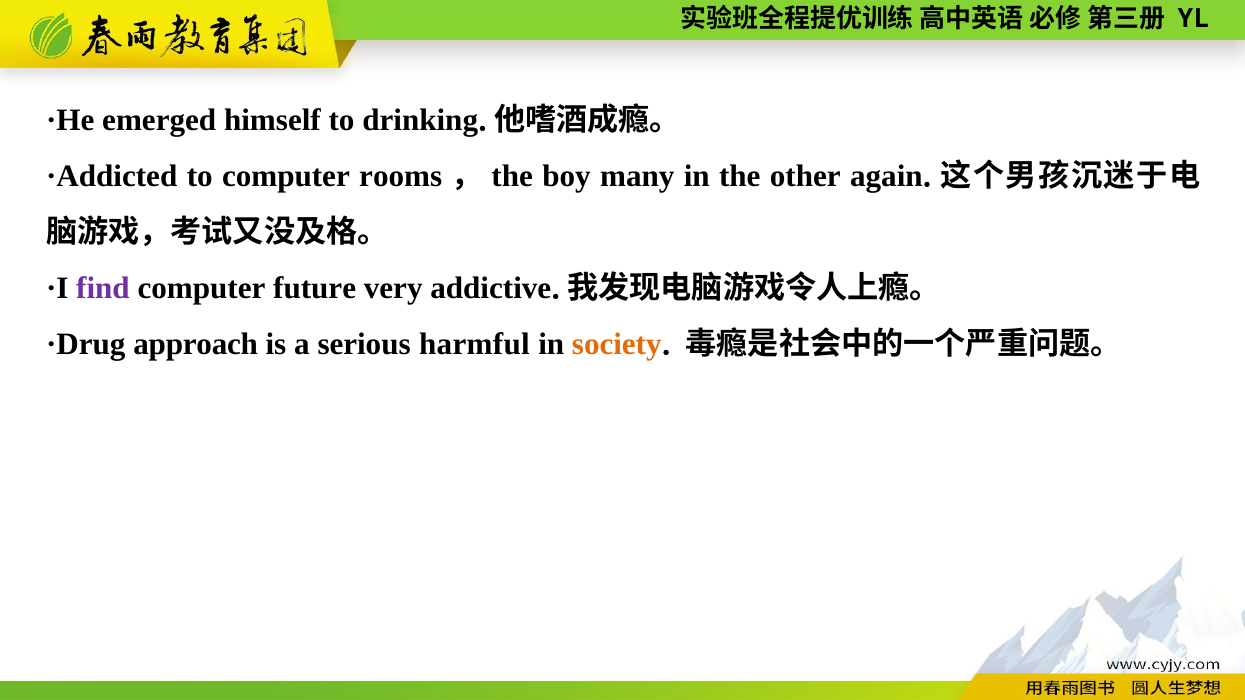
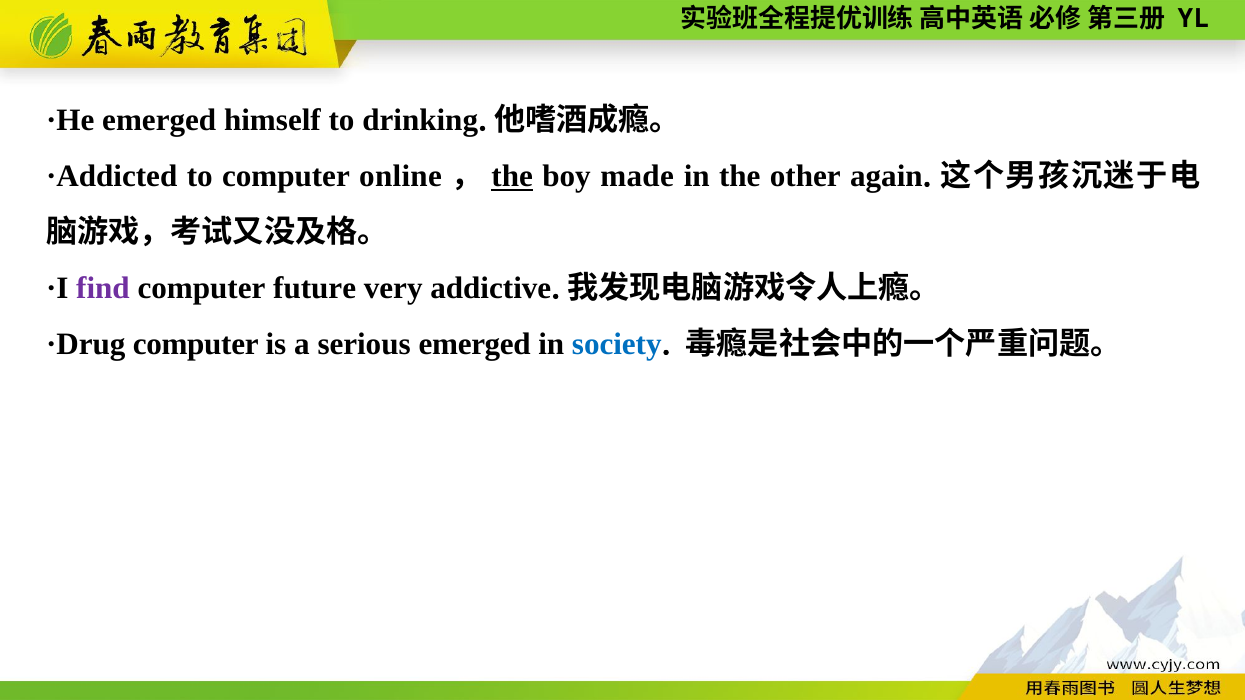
rooms: rooms -> online
the at (512, 176) underline: none -> present
many: many -> made
·Drug approach: approach -> computer
serious harmful: harmful -> emerged
society colour: orange -> blue
